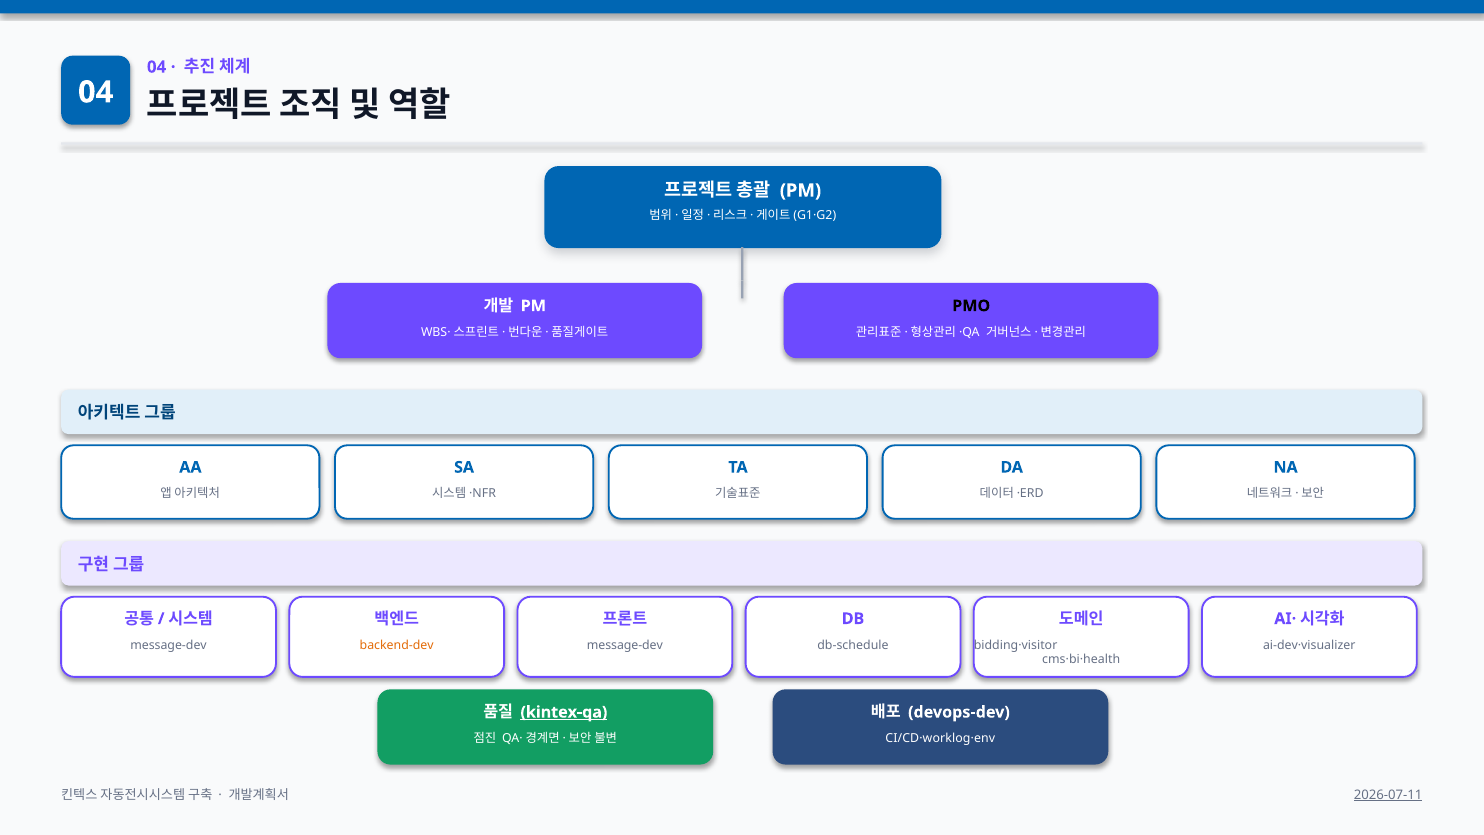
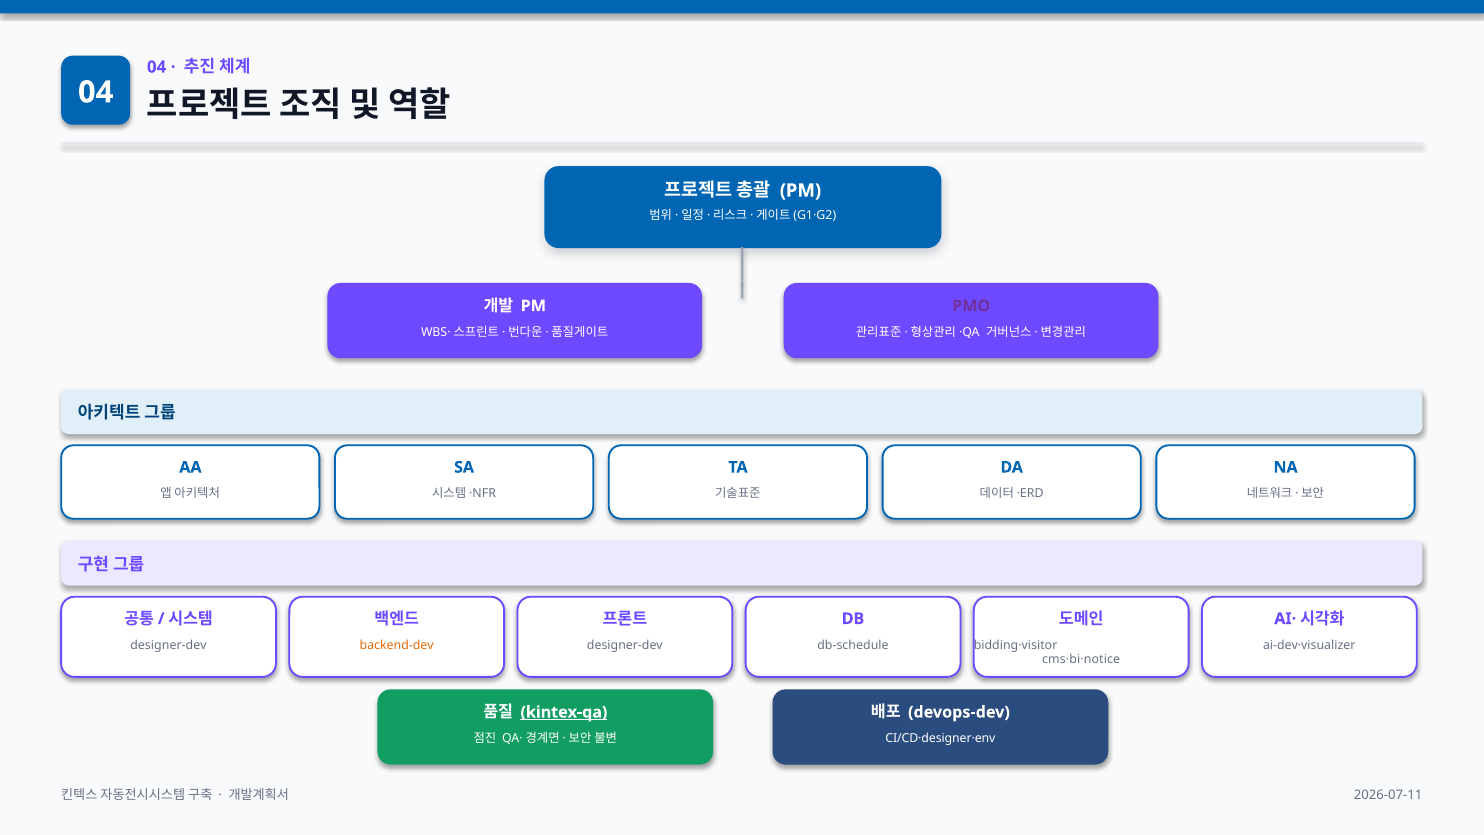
PMO colour: black -> purple
message-dev at (169, 645): message-dev -> designer-dev
message-dev at (625, 645): message-dev -> designer-dev
cms·bi·health: cms·bi·health -> cms·bi·notice
CI/CD·worklog·env: CI/CD·worklog·env -> CI/CD·designer·env
2026-07-11 underline: present -> none
